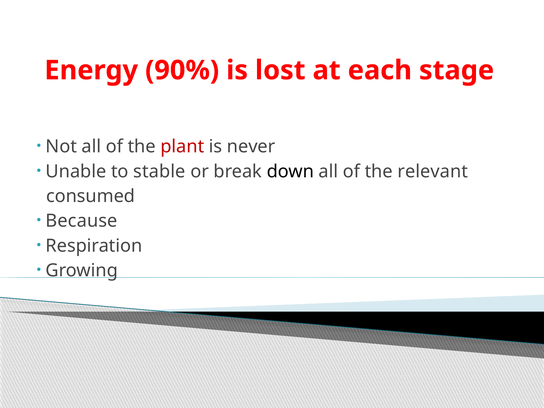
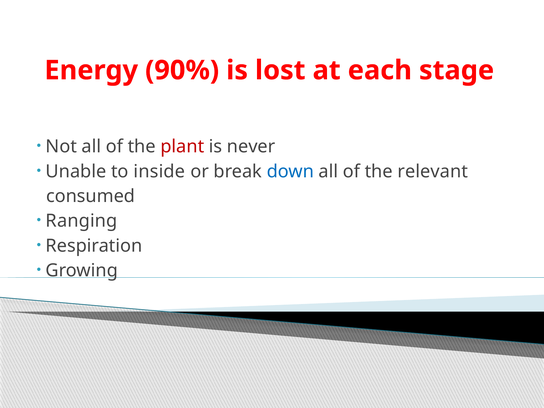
stable: stable -> inside
down colour: black -> blue
Because: Because -> Ranging
